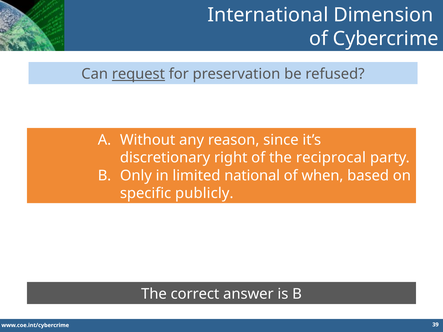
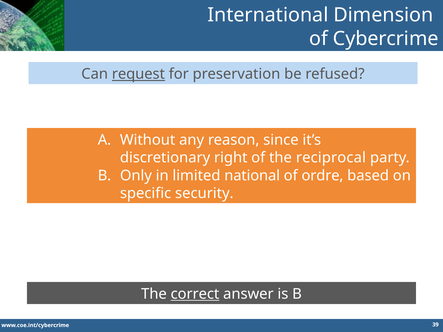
when: when -> ordre
publicly: publicly -> security
correct underline: none -> present
